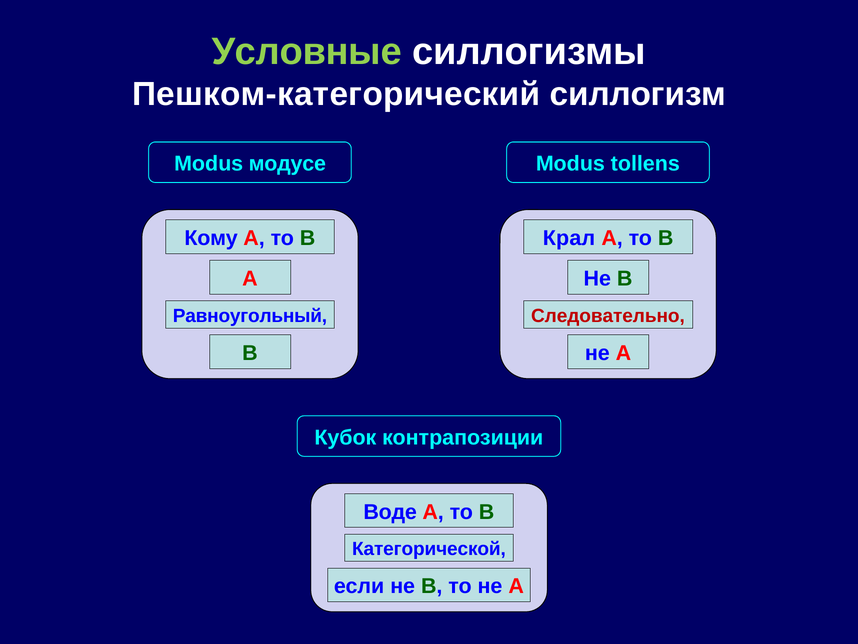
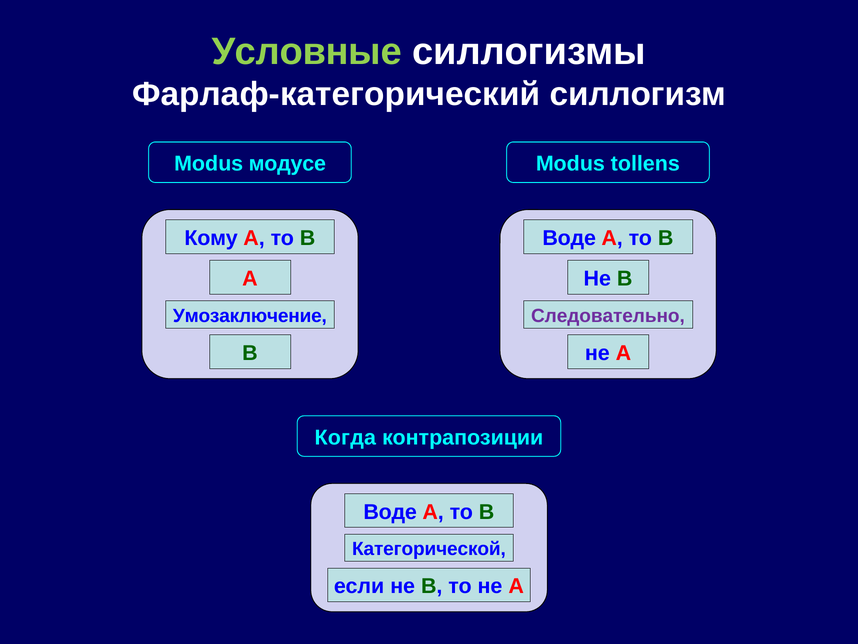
Пешком-категорический: Пешком-категорический -> Фарлаф-категорический
Крал at (569, 238): Крал -> Воде
Равноугольный: Равноугольный -> Умозаключение
Следовательно colour: red -> purple
Кубок: Кубок -> Когда
